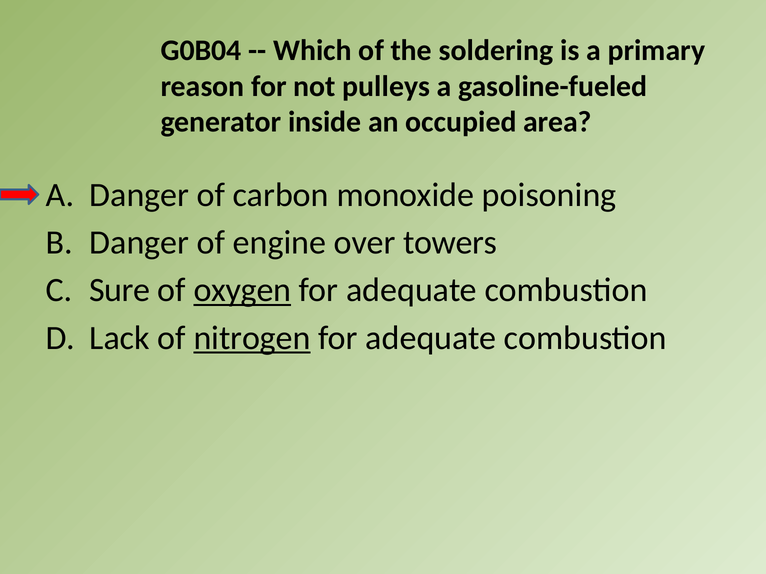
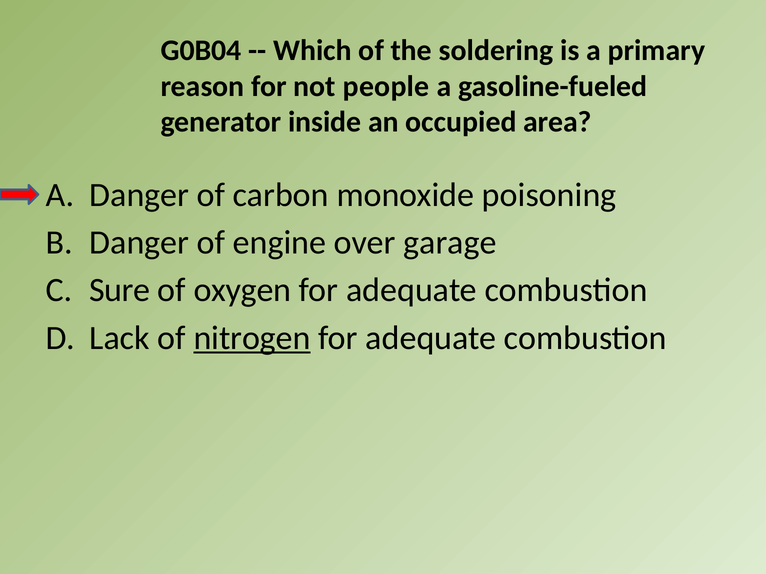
pulleys: pulleys -> people
towers: towers -> garage
oxygen underline: present -> none
